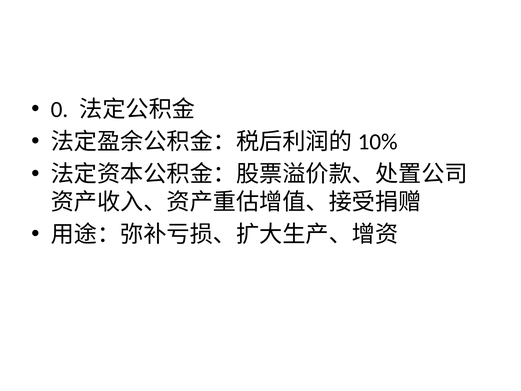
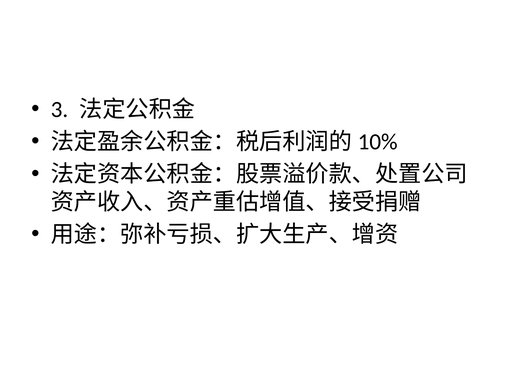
0: 0 -> 3
